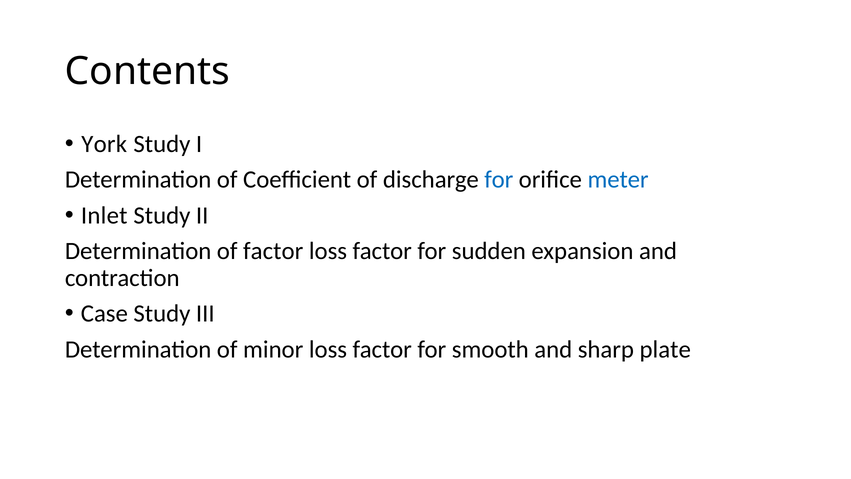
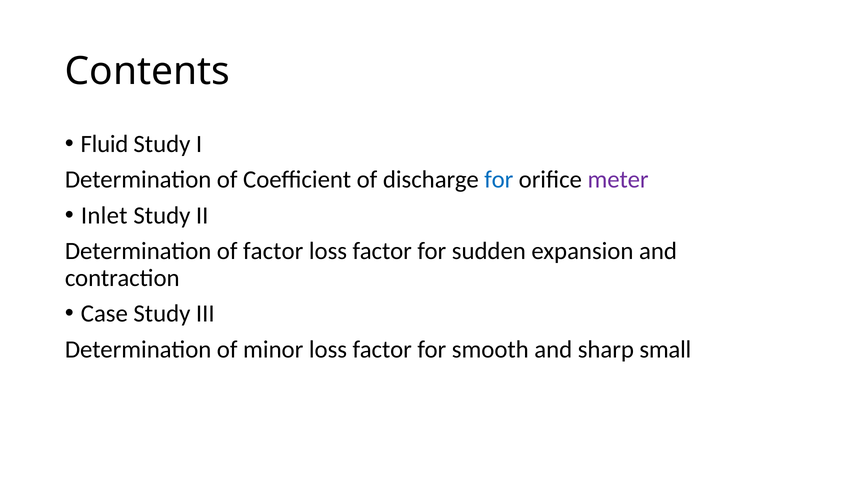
York: York -> Fluid
meter colour: blue -> purple
plate: plate -> small
